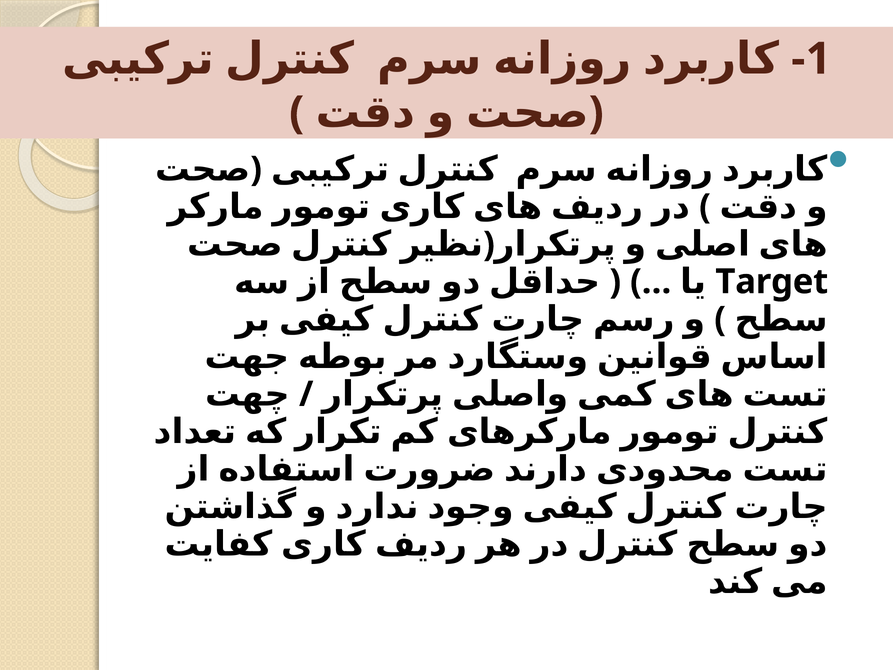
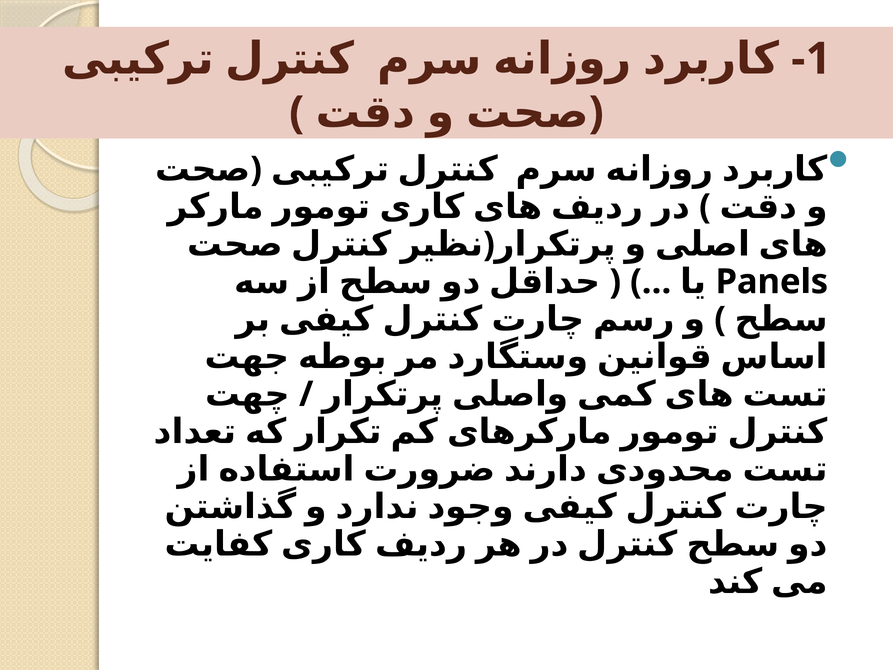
Target: Target -> Panels
